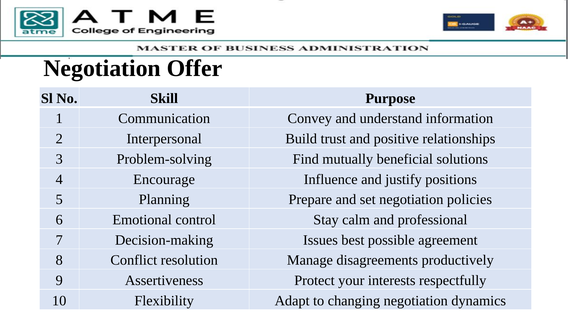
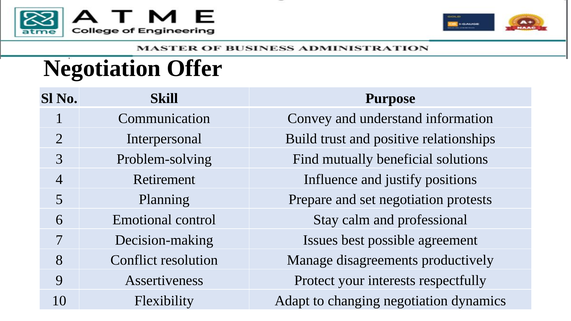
Encourage: Encourage -> Retirement
policies: policies -> protests
